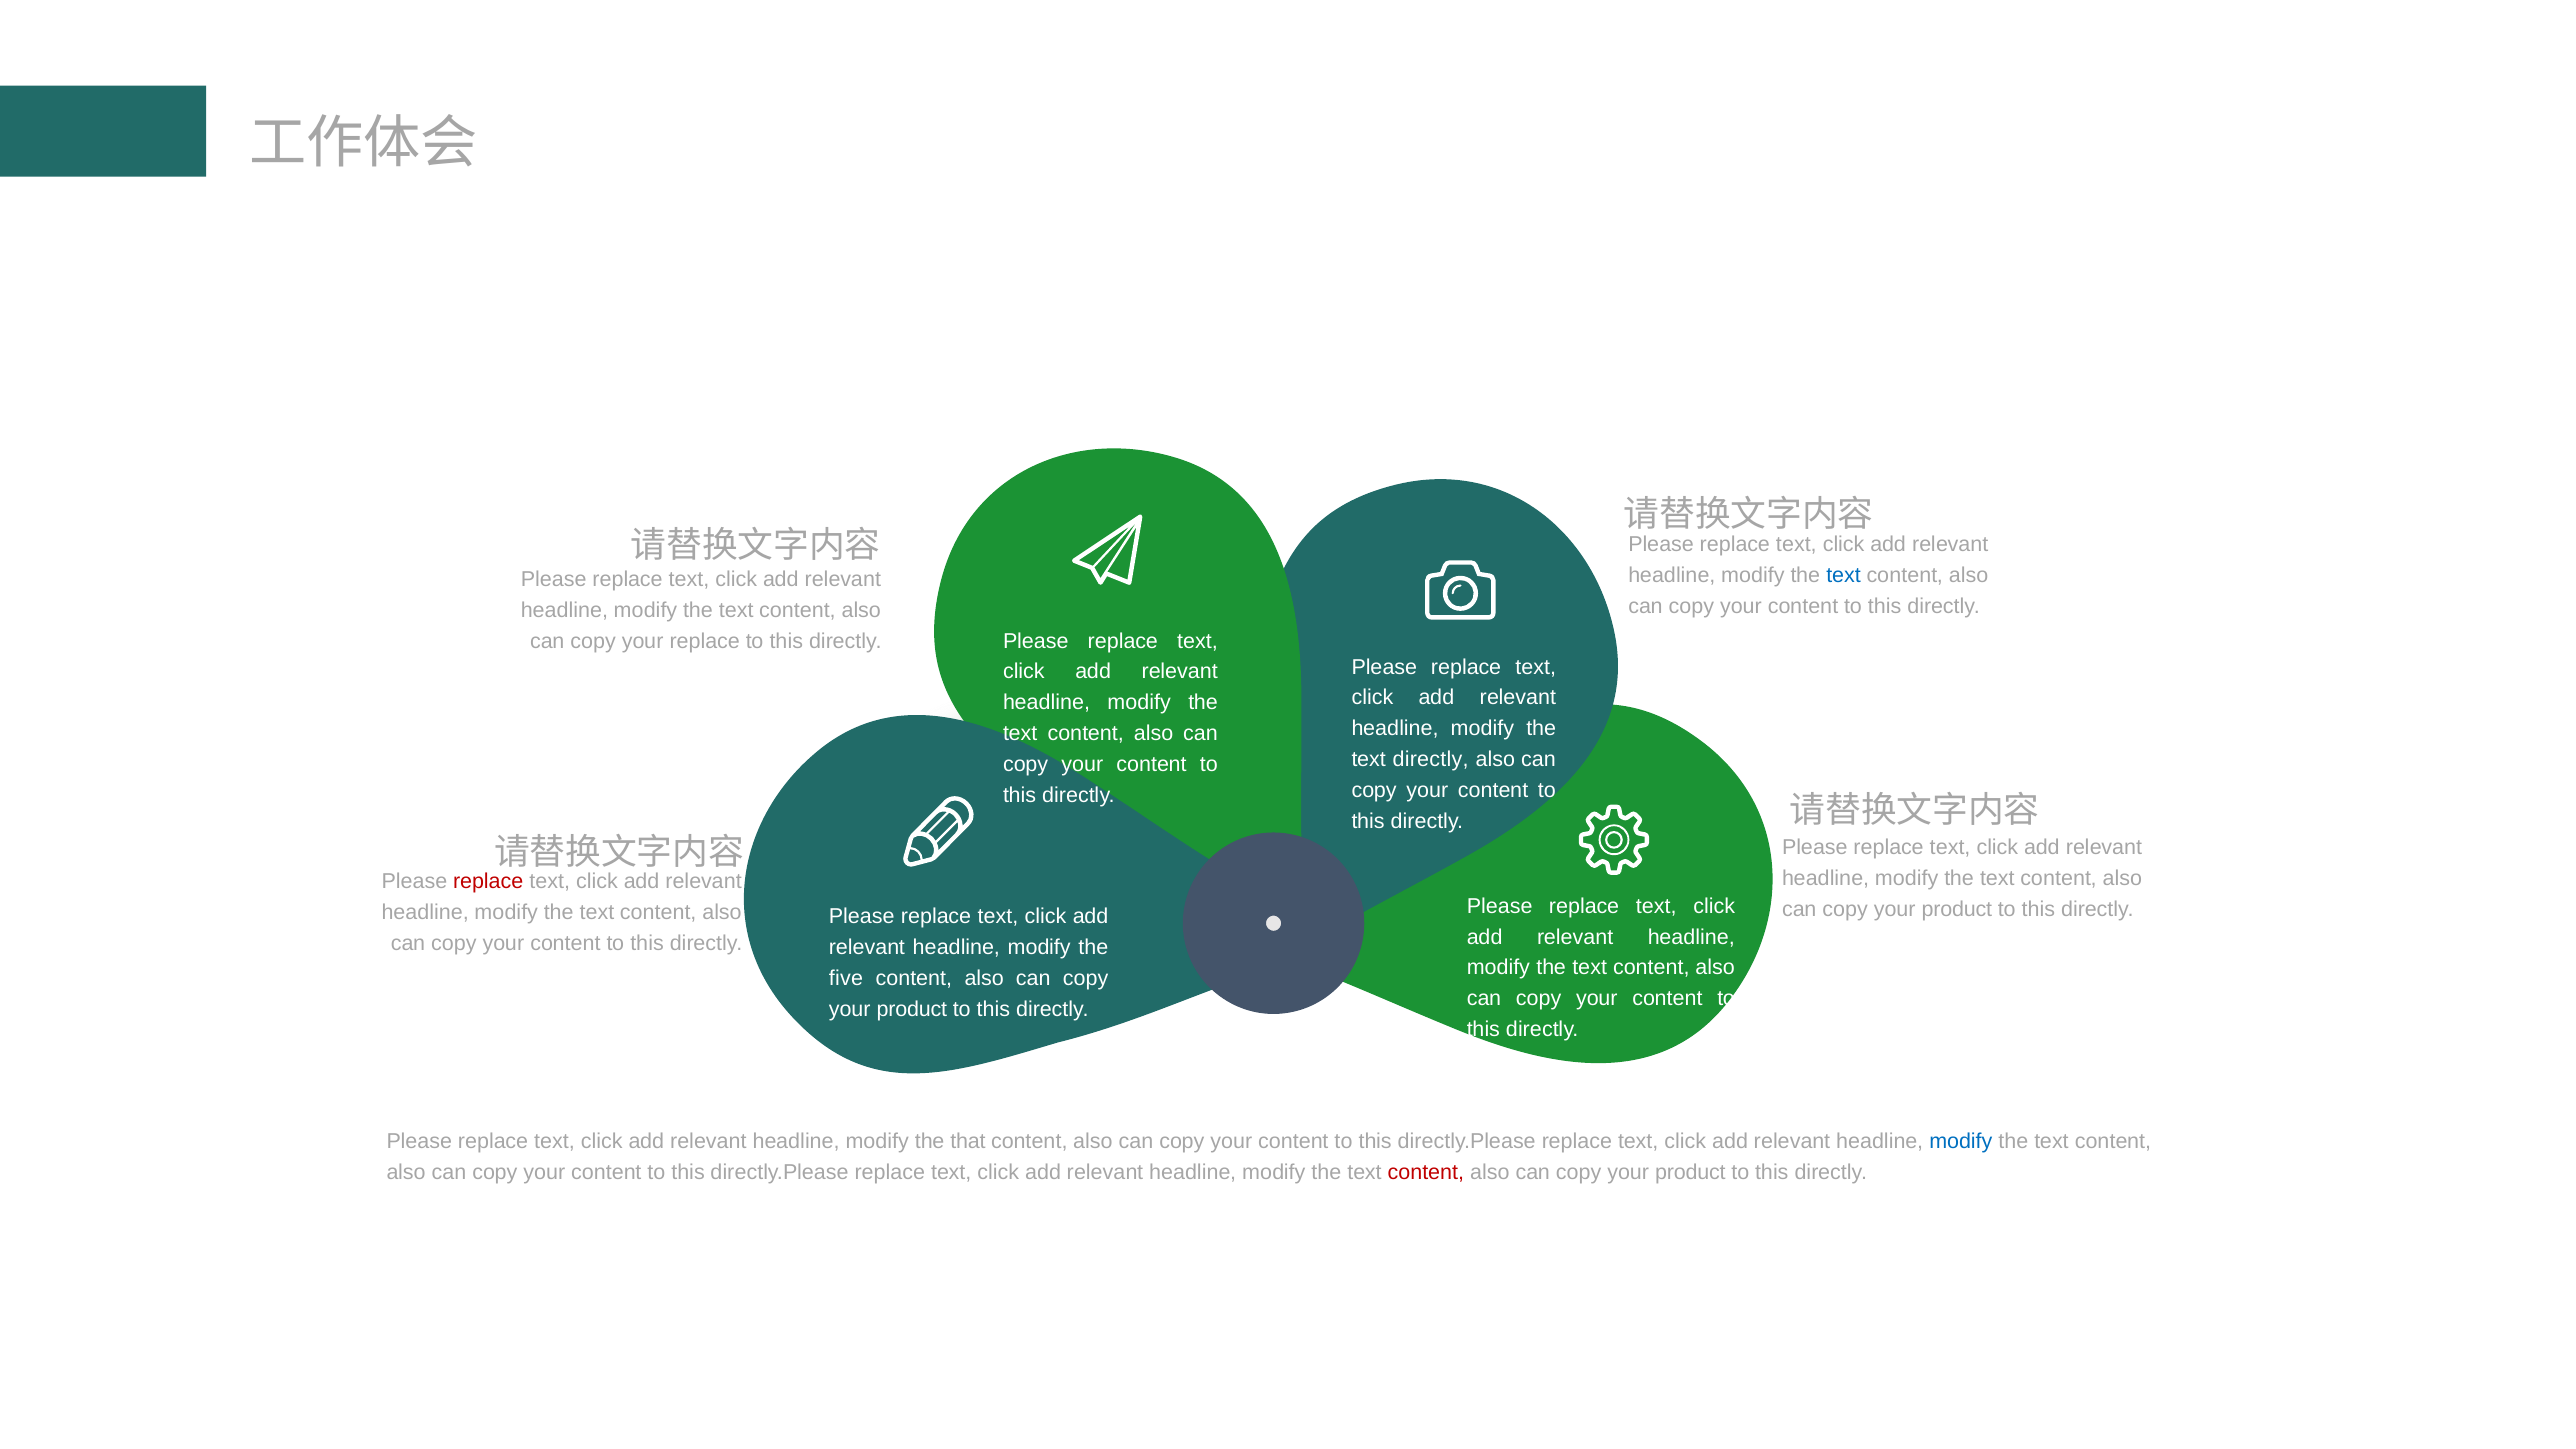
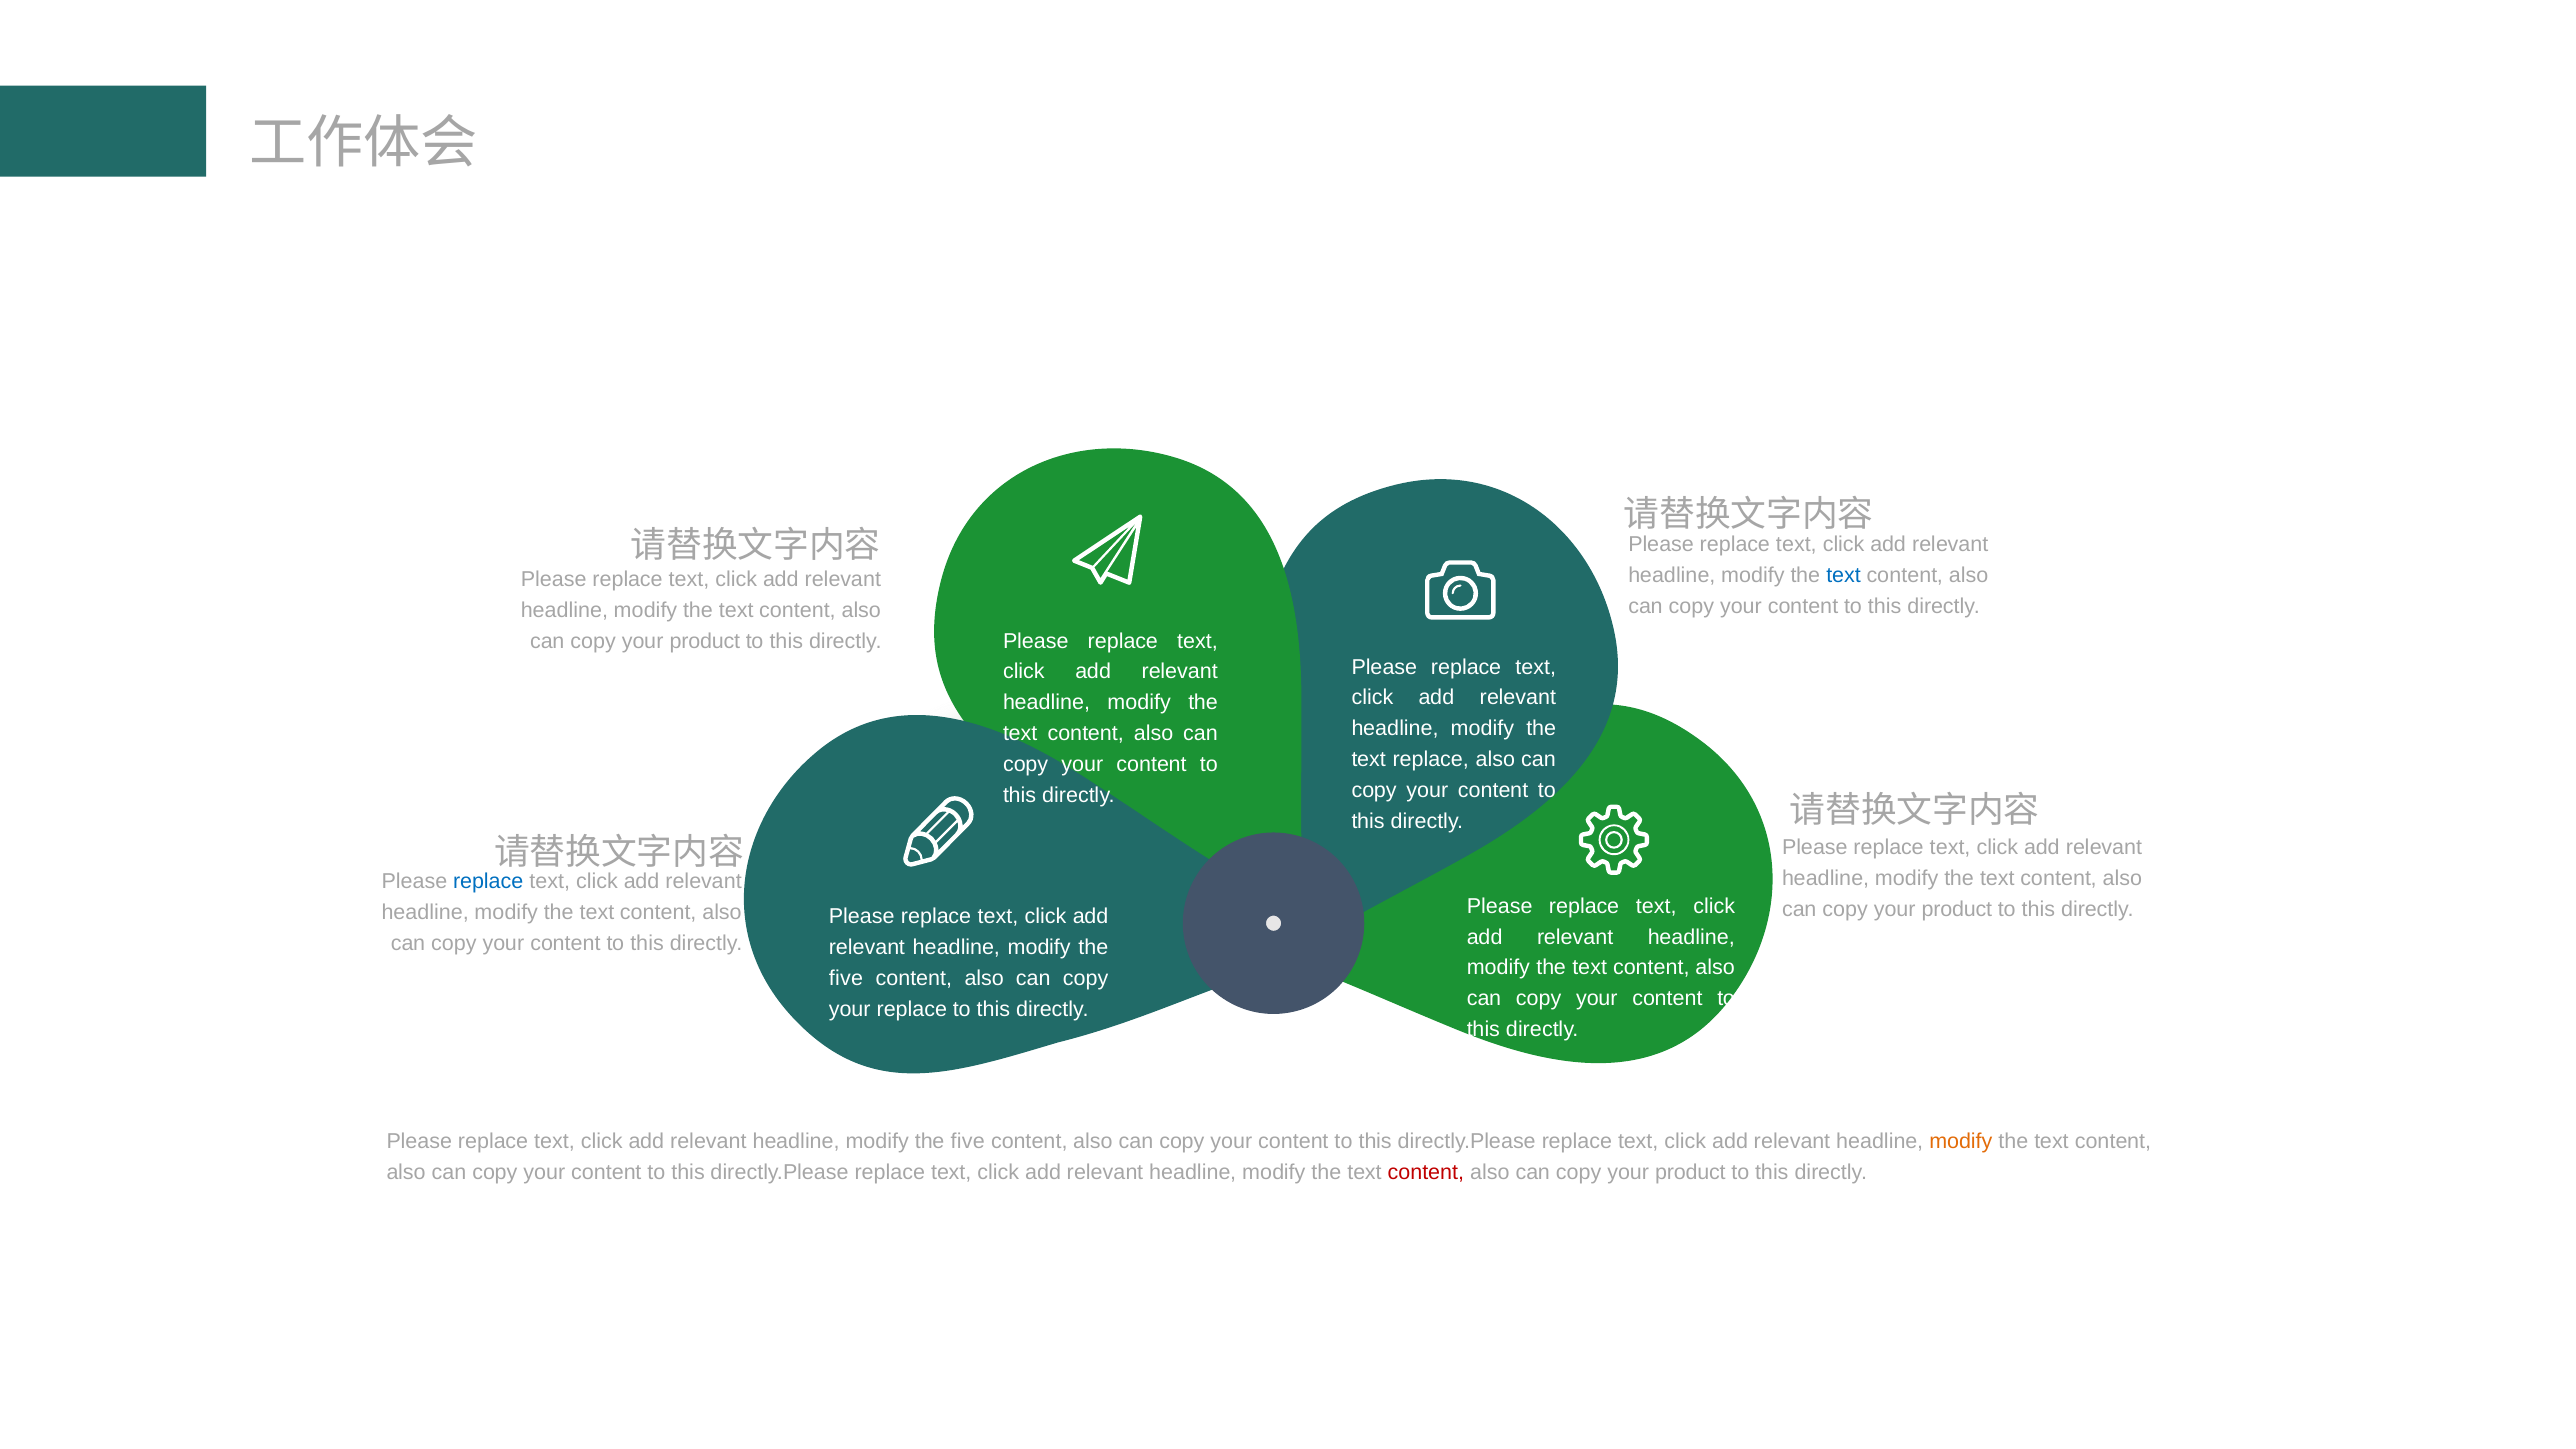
replace at (705, 641): replace -> product
text directly: directly -> replace
replace at (488, 882) colour: red -> blue
product at (912, 1009): product -> replace
that at (968, 1142): that -> five
modify at (1961, 1142) colour: blue -> orange
